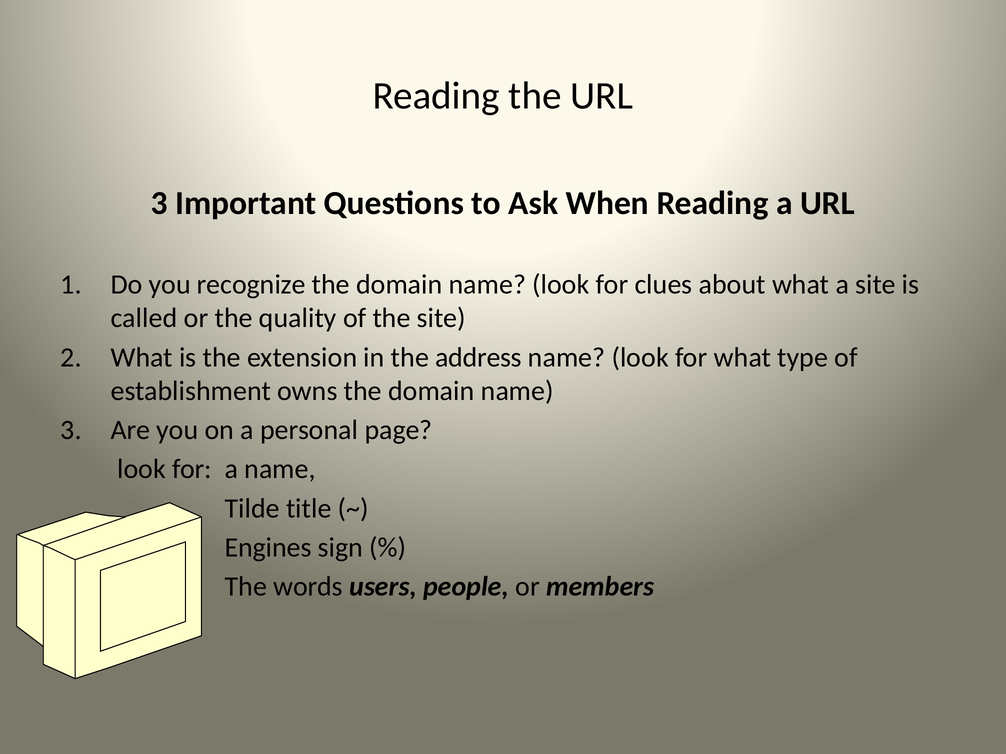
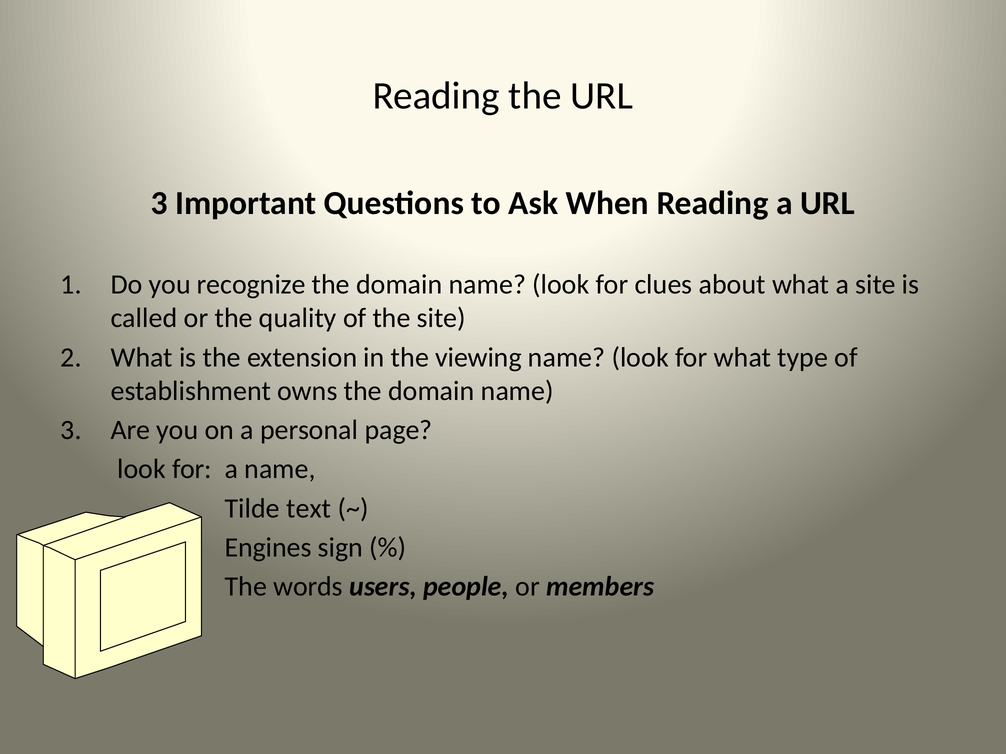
address: address -> viewing
title: title -> text
